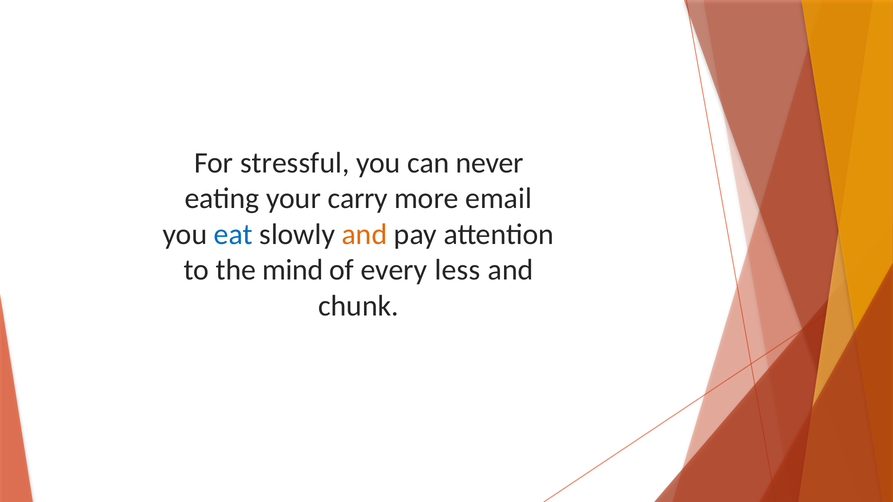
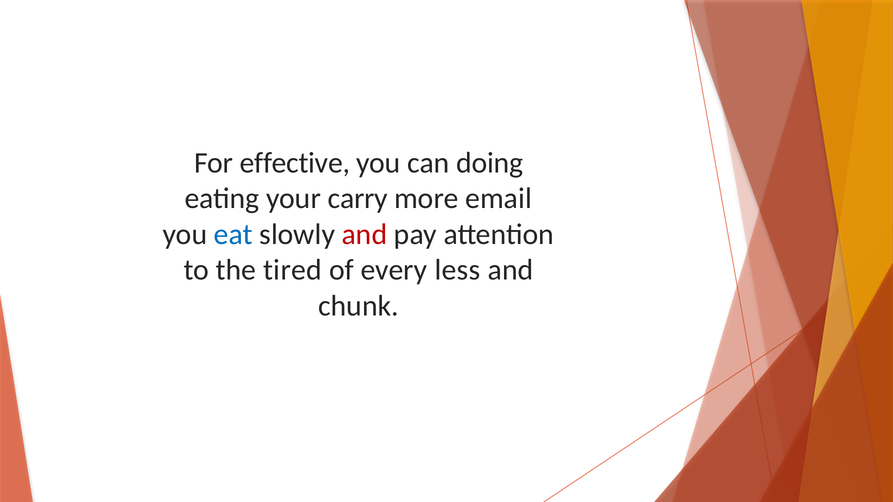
stressful: stressful -> effective
never: never -> doing
and at (365, 234) colour: orange -> red
mind: mind -> tired
